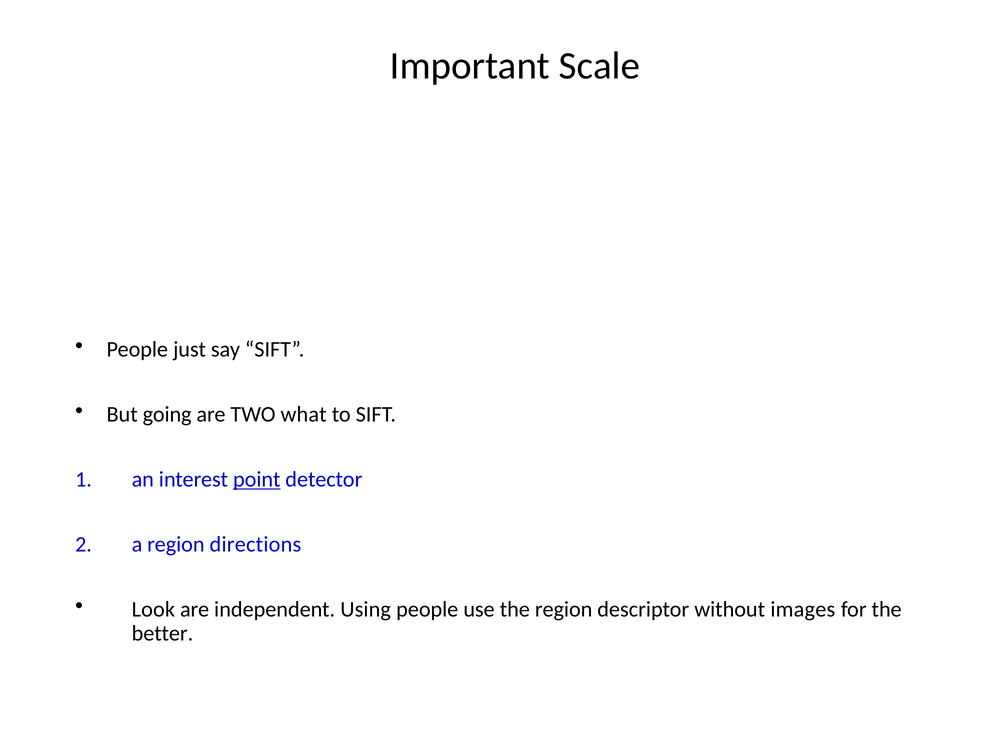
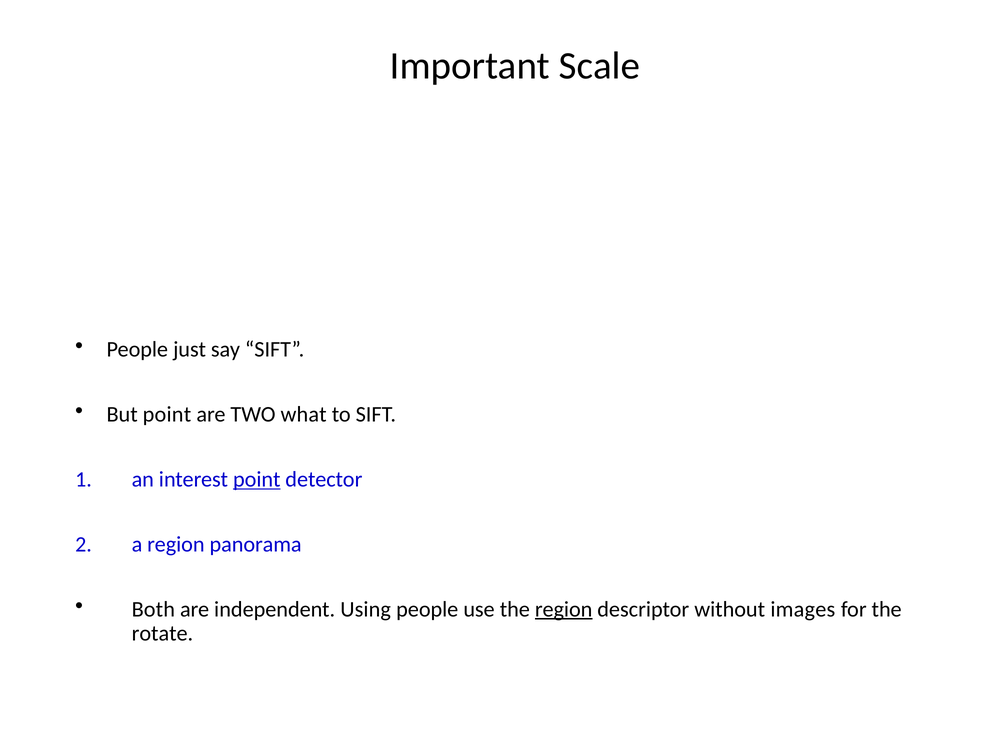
But going: going -> point
directions: directions -> panorama
Look: Look -> Both
region at (564, 609) underline: none -> present
better: better -> rotate
